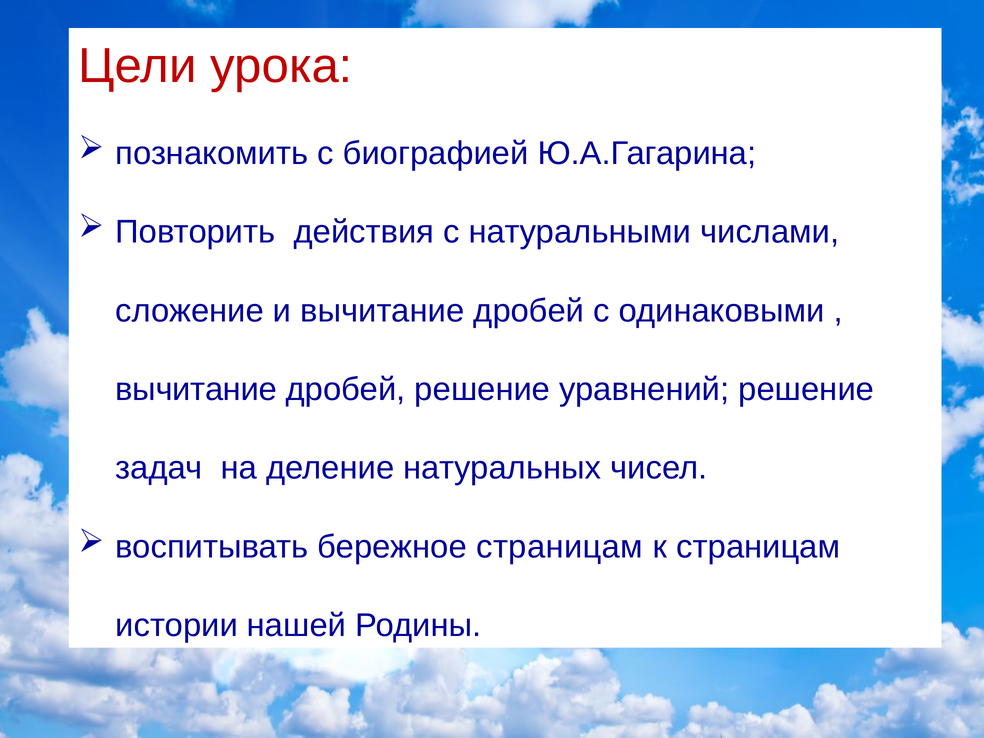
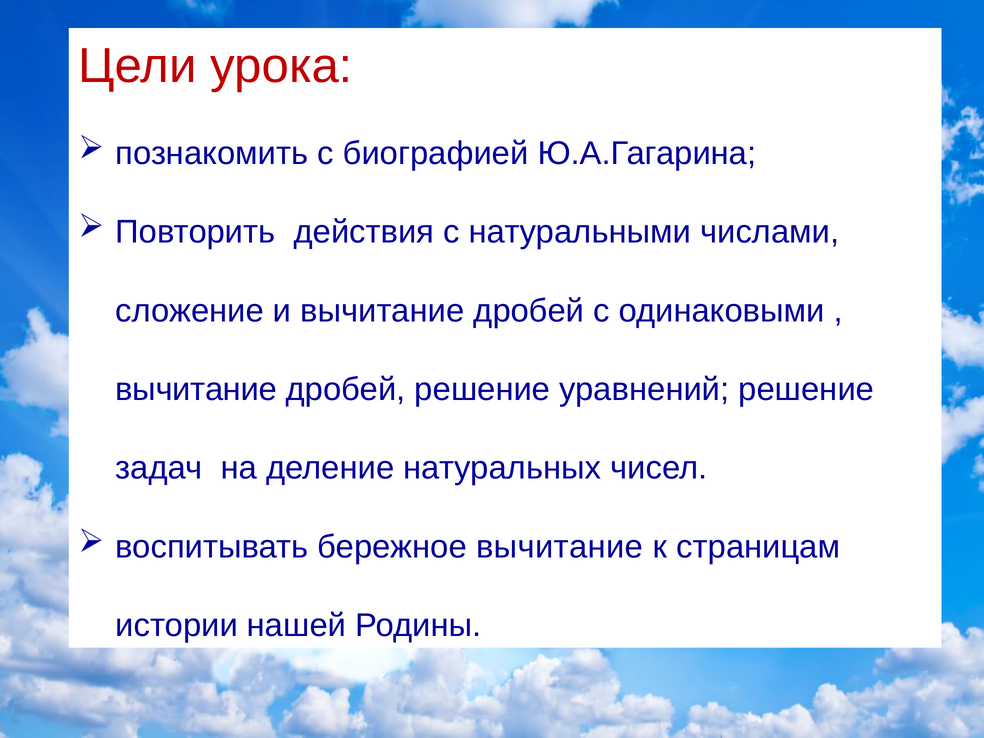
бережное страницам: страницам -> вычитание
